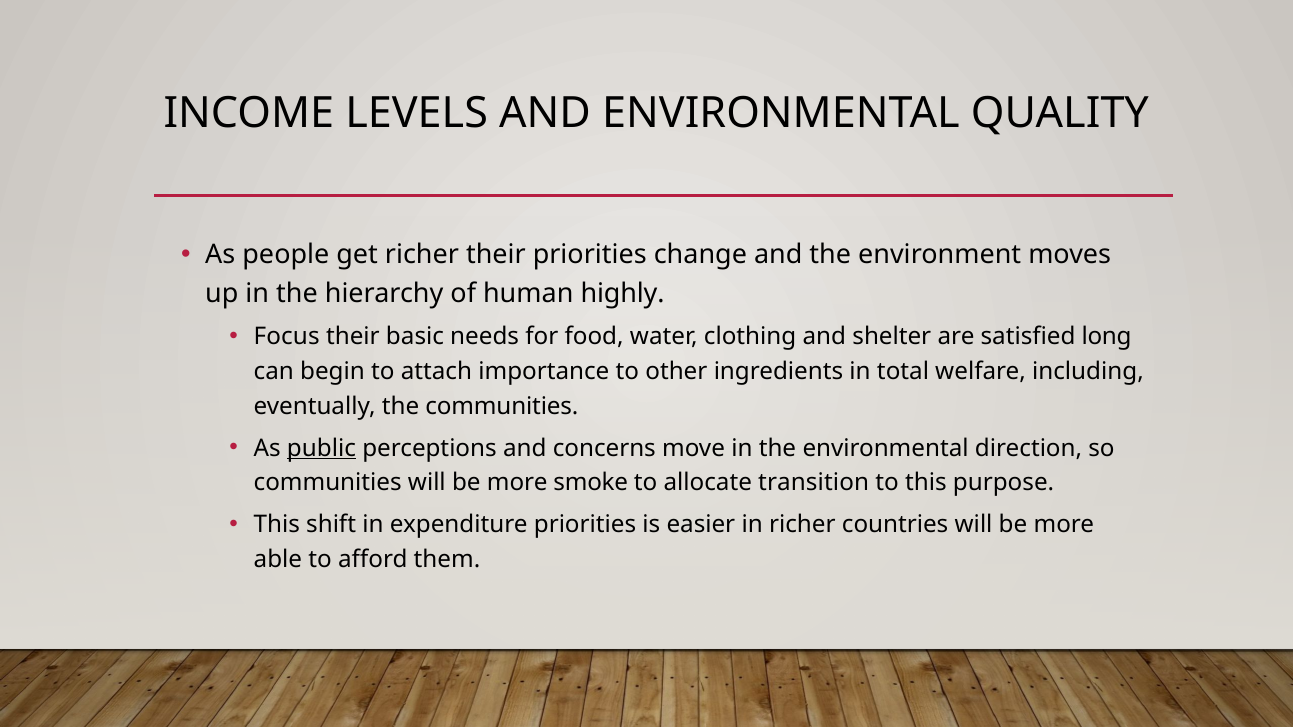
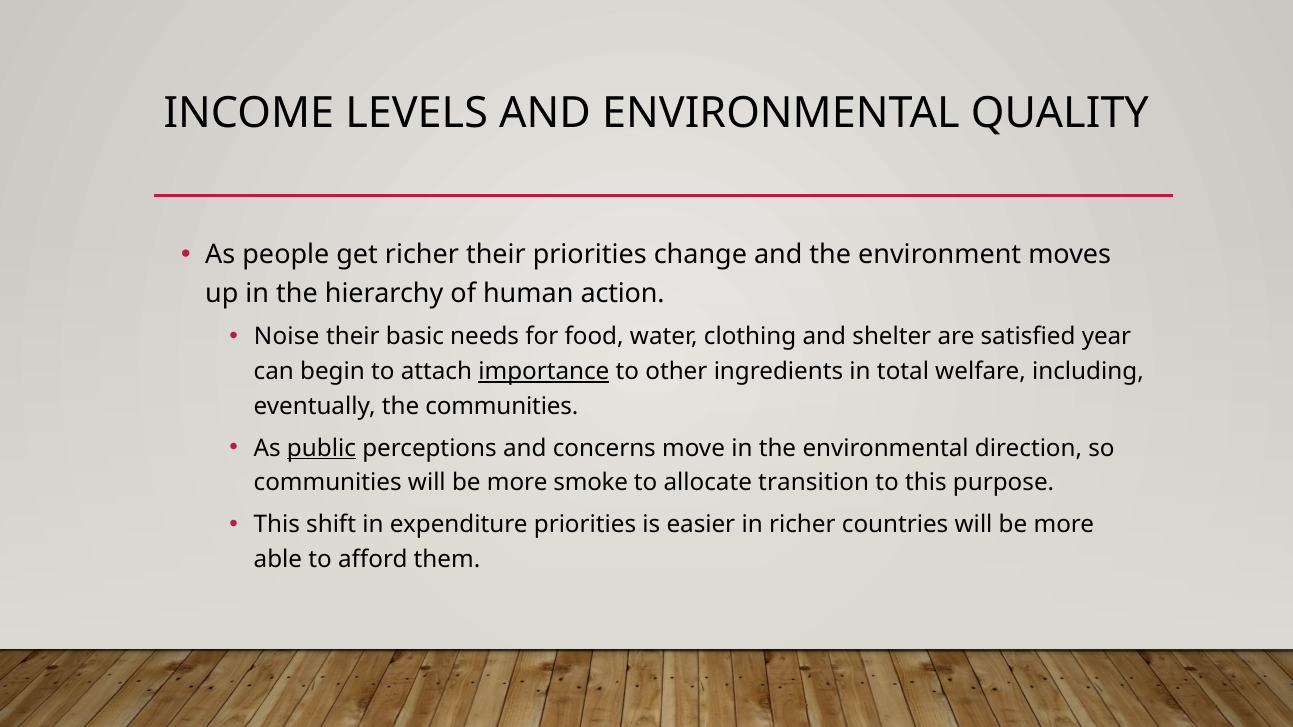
highly: highly -> action
Focus: Focus -> Noise
long: long -> year
importance underline: none -> present
